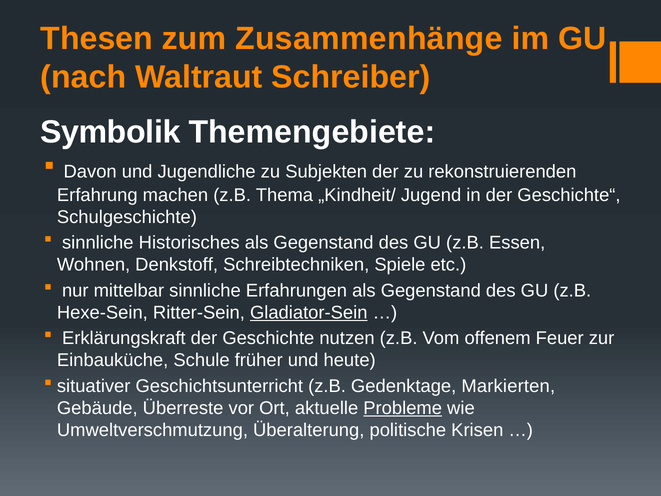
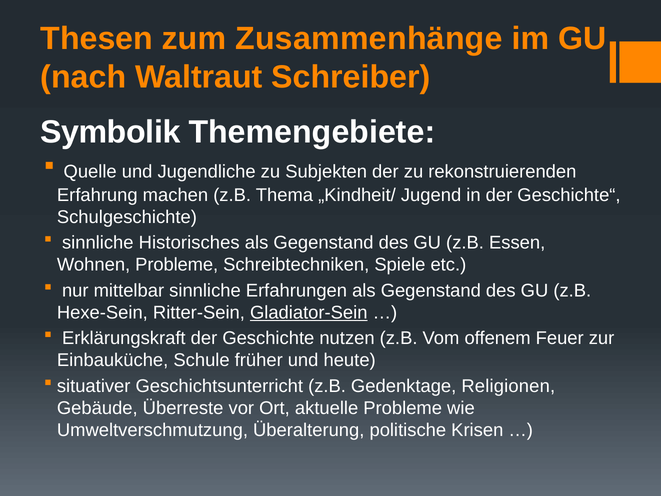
Davon: Davon -> Quelle
Wohnen Denkstoff: Denkstoff -> Probleme
Markierten: Markierten -> Religionen
Probleme at (403, 408) underline: present -> none
